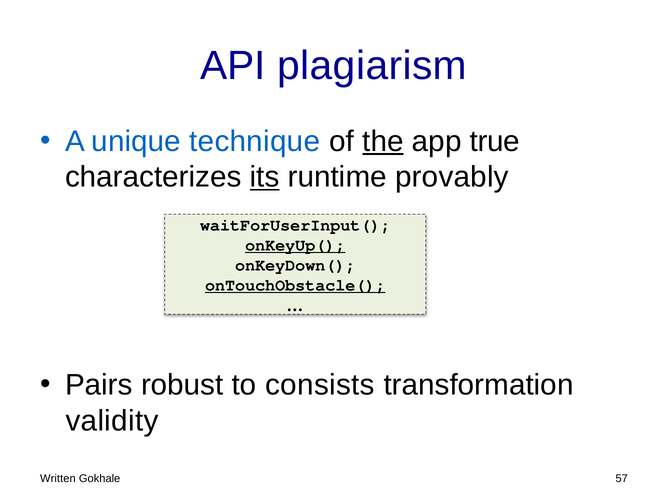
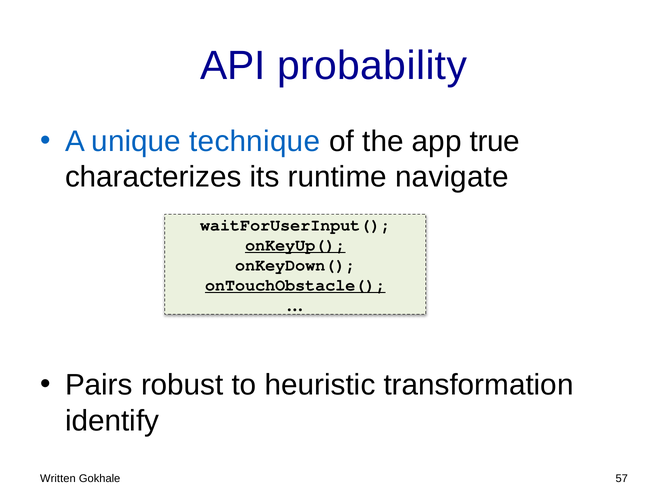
plagiarism: plagiarism -> probability
the underline: present -> none
its underline: present -> none
provably: provably -> navigate
consists: consists -> heuristic
validity: validity -> identify
